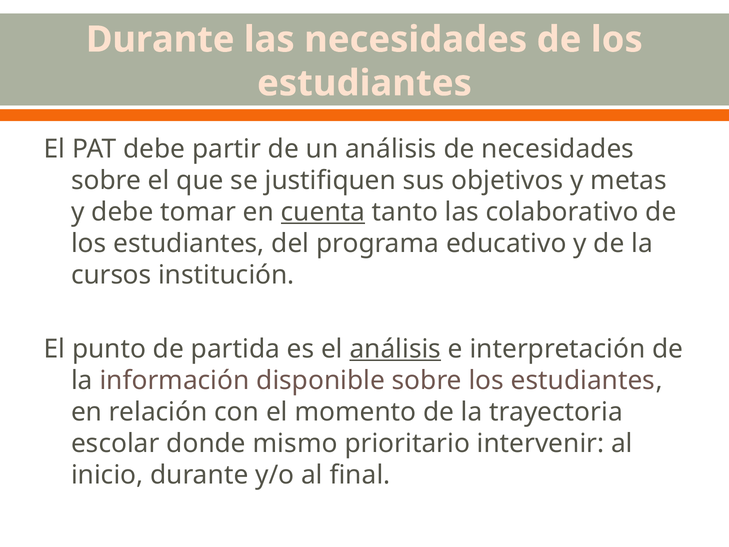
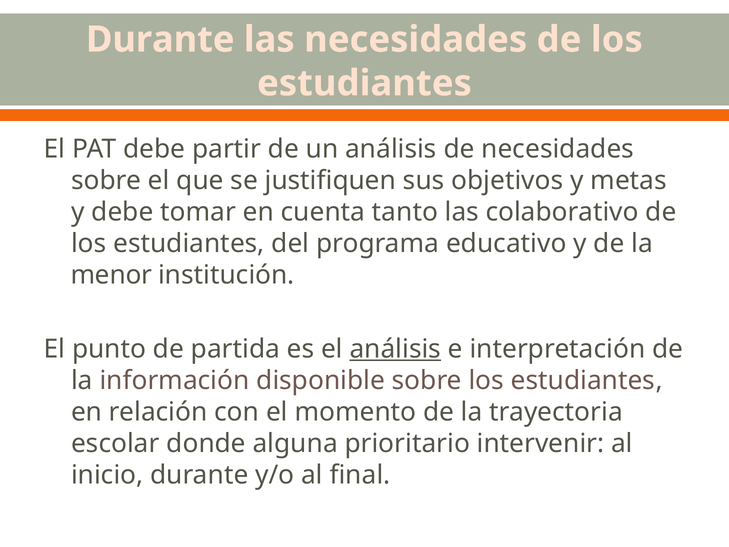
cuenta underline: present -> none
cursos: cursos -> menor
mismo: mismo -> alguna
